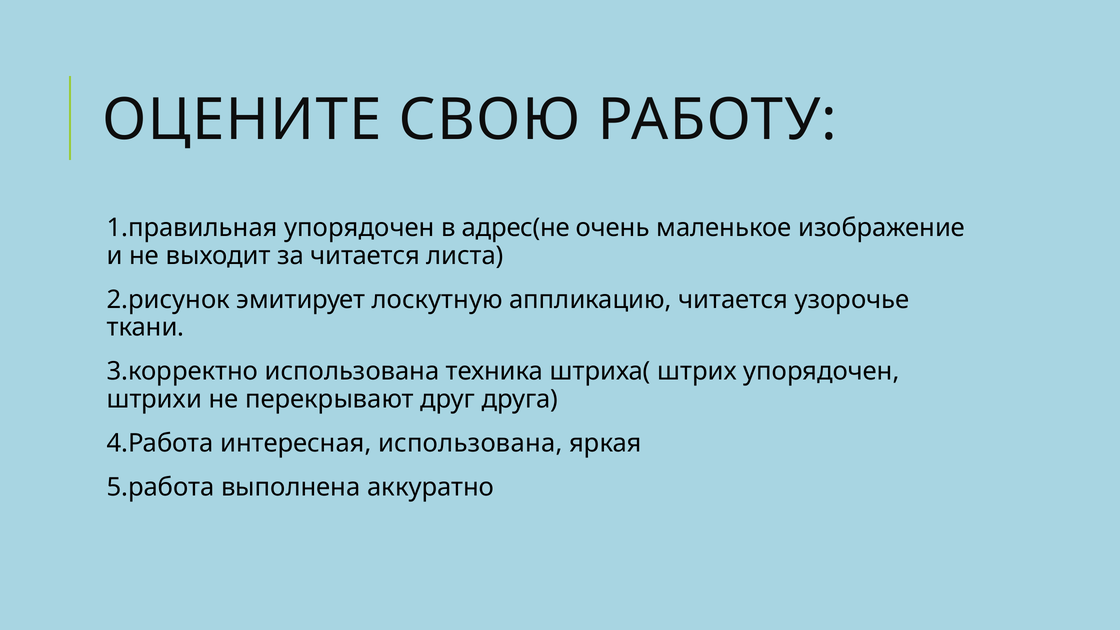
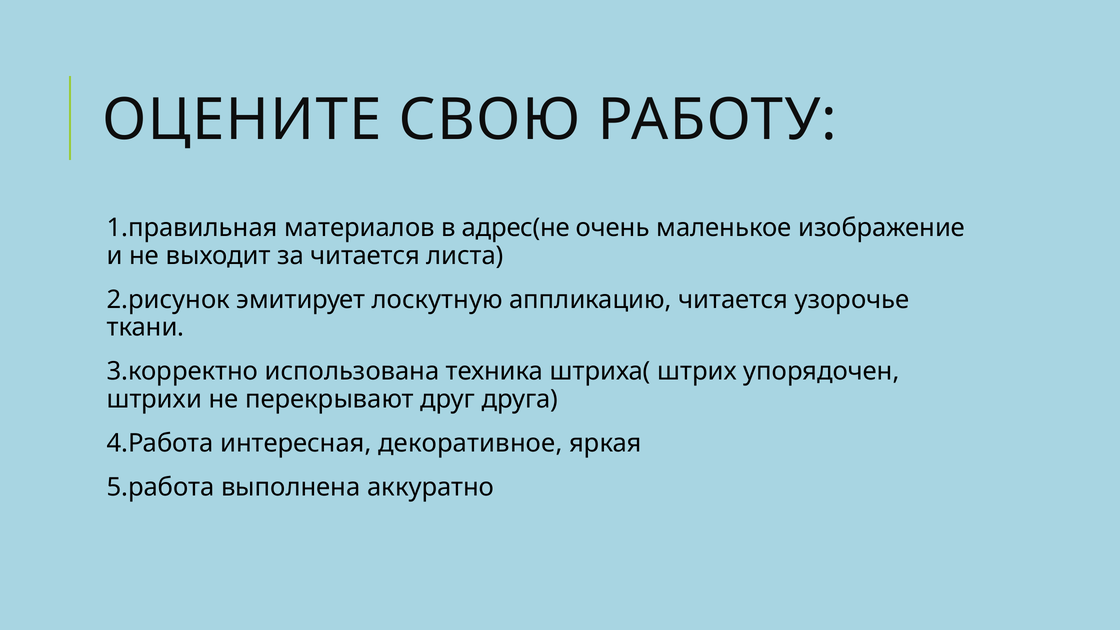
1.правильная упорядочен: упорядочен -> материалов
интересная использована: использована -> декоративное
